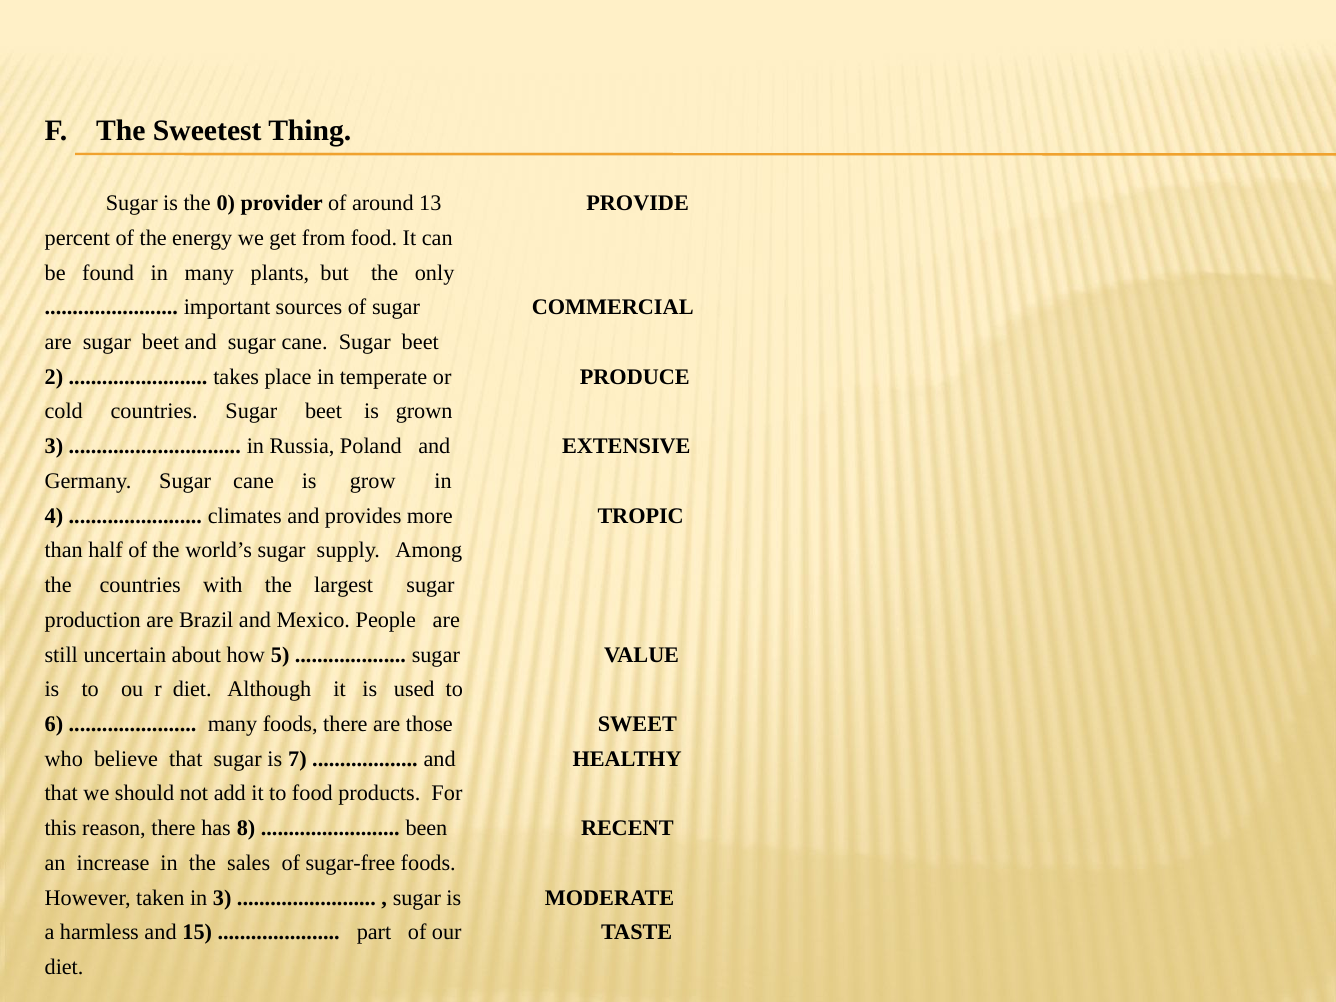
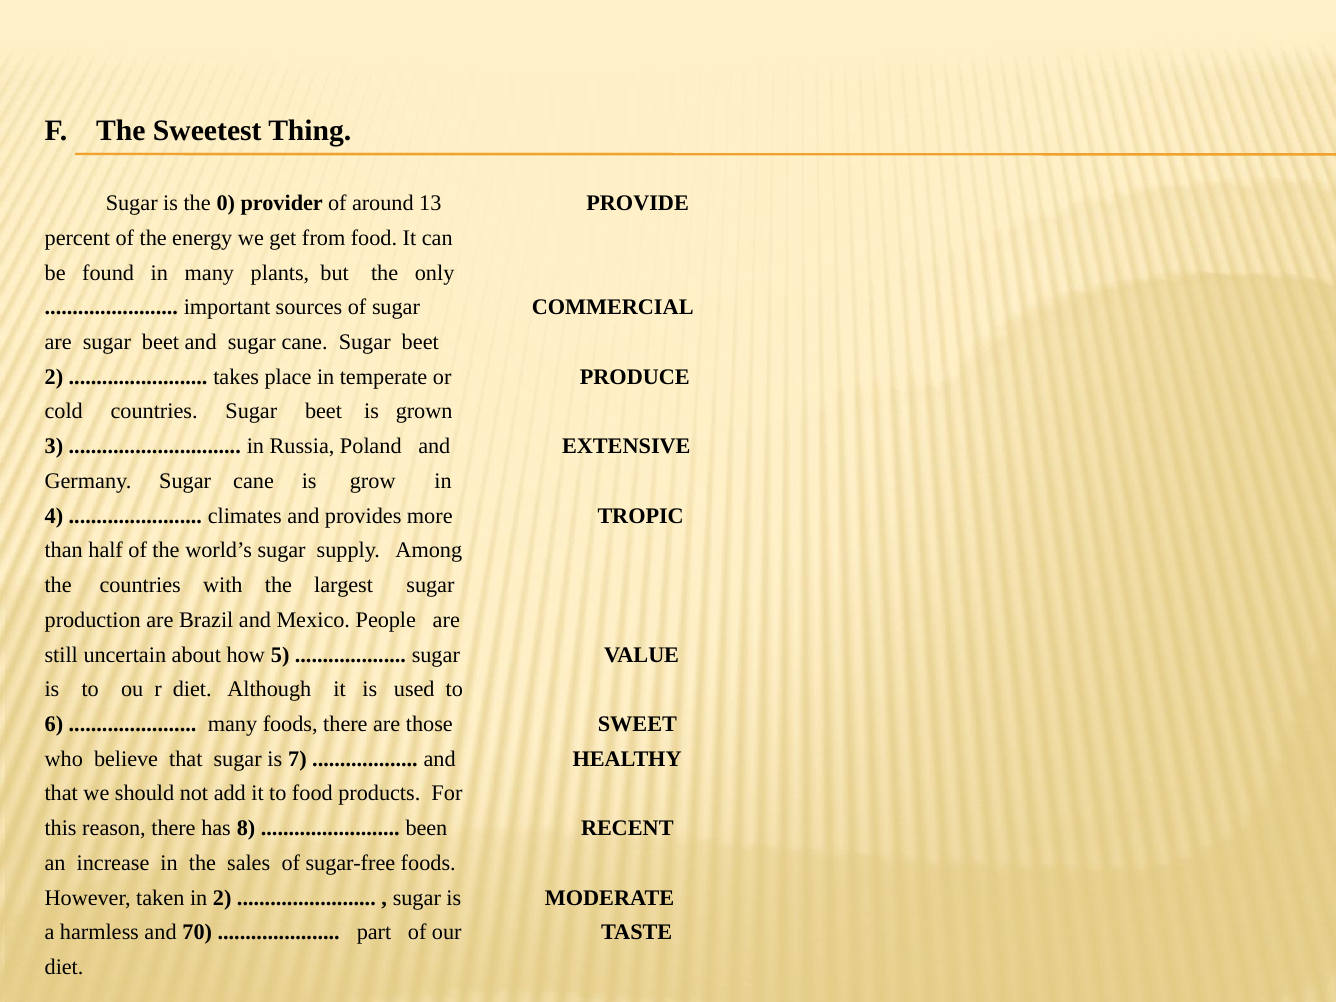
in 3: 3 -> 2
15: 15 -> 70
